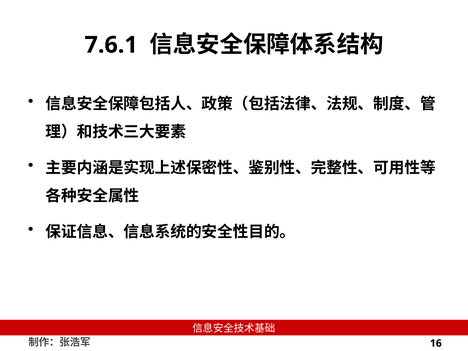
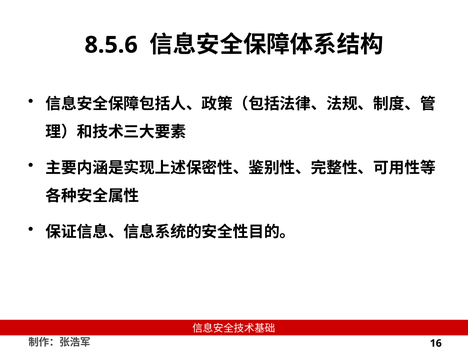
7.6.1: 7.6.1 -> 8.5.6
